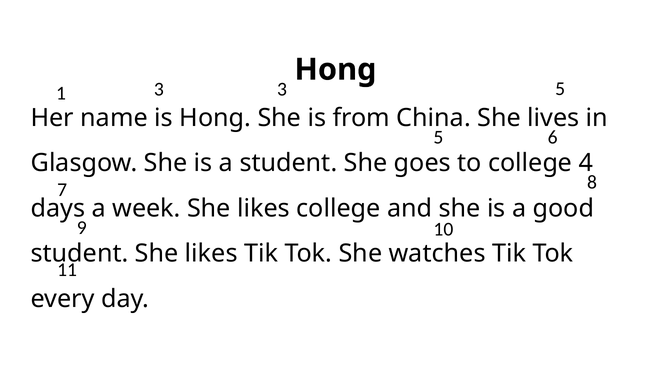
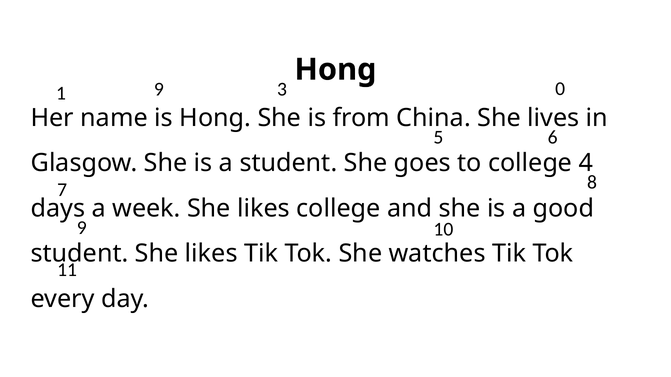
1 3: 3 -> 9
3 5: 5 -> 0
